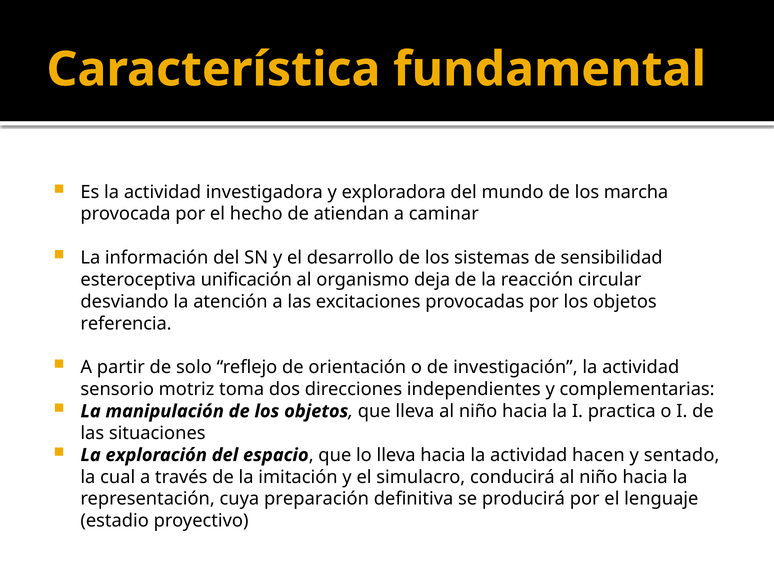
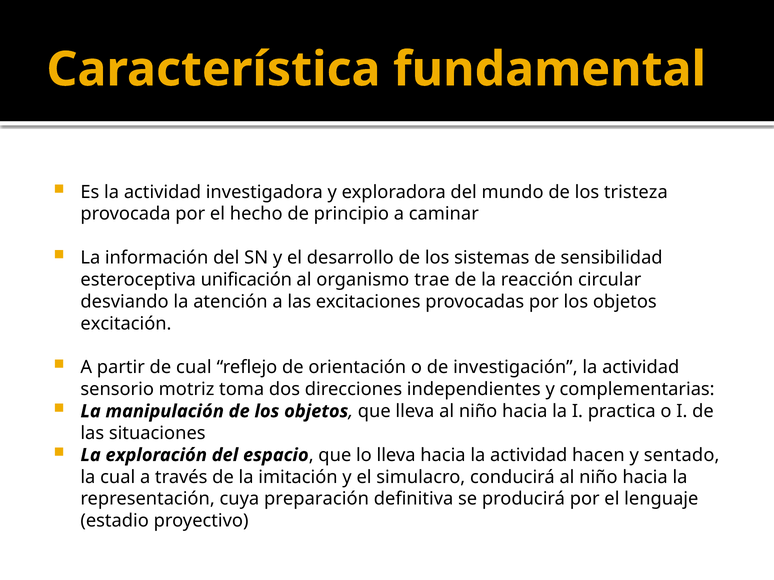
marcha: marcha -> tristeza
atiendan: atiendan -> principio
deja: deja -> trae
referencia: referencia -> excitación
de solo: solo -> cual
